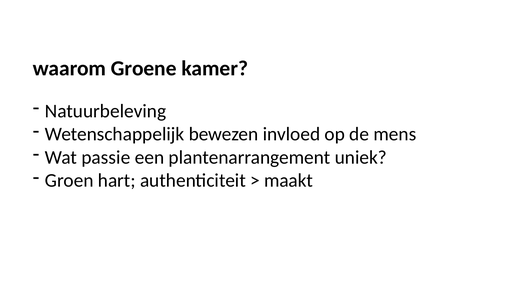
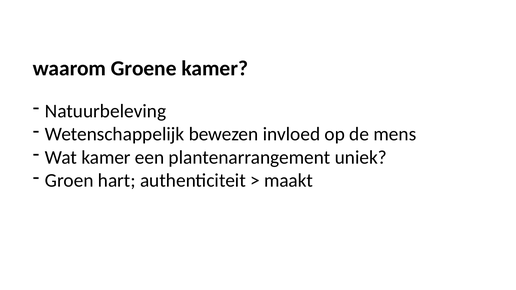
Wat passie: passie -> kamer
